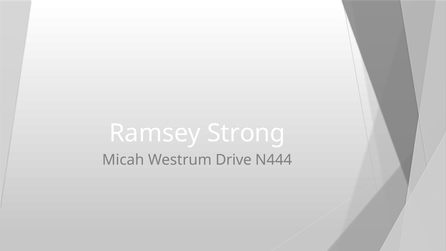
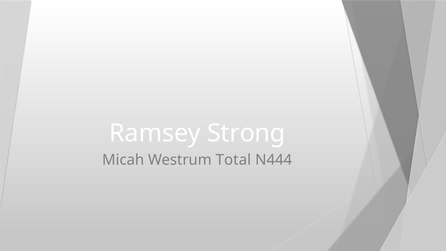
Drive: Drive -> Total
